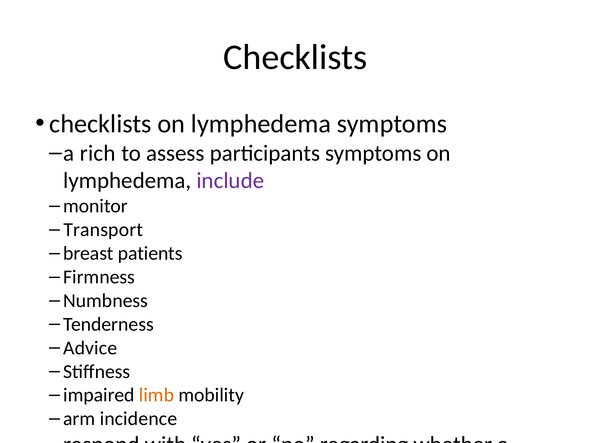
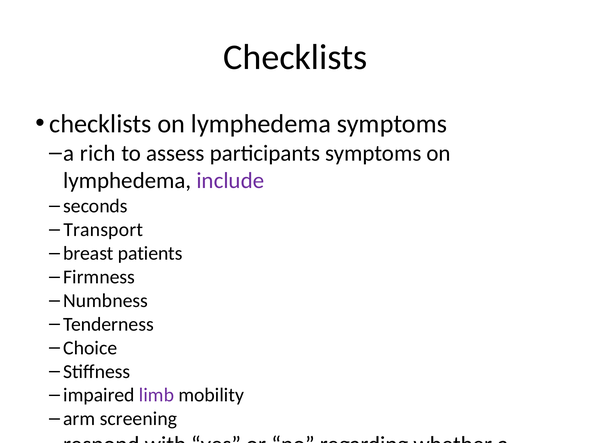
monitor: monitor -> seconds
Advice: Advice -> Choice
limb colour: orange -> purple
incidence: incidence -> screening
